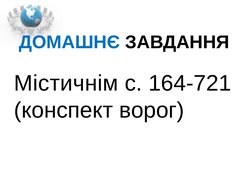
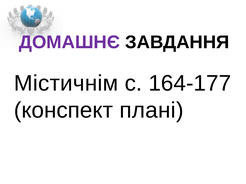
ДОМАШНЄ colour: blue -> purple
164-721: 164-721 -> 164-177
ворог: ворог -> плані
